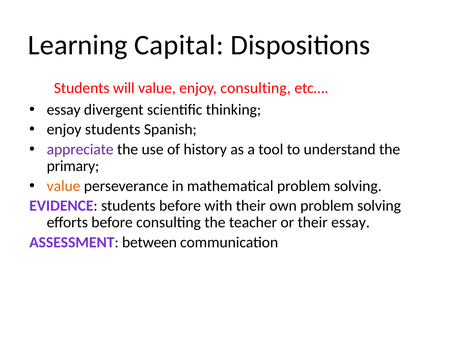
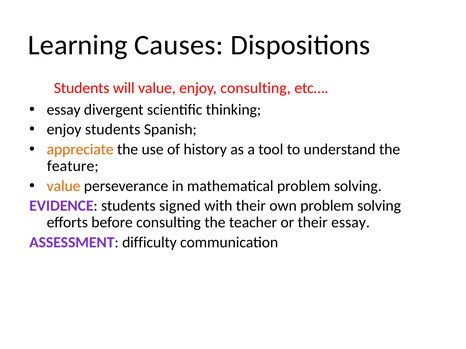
Capital: Capital -> Causes
appreciate colour: purple -> orange
primary: primary -> feature
students before: before -> signed
between: between -> difficulty
